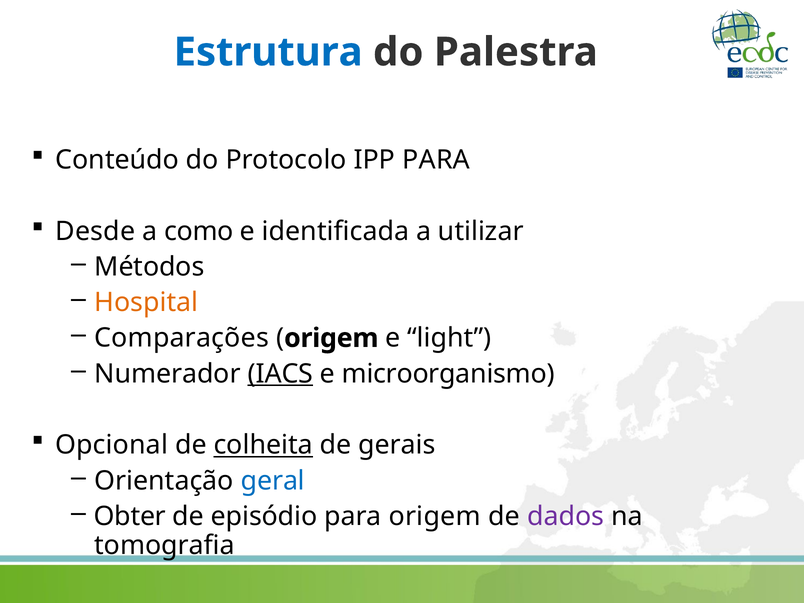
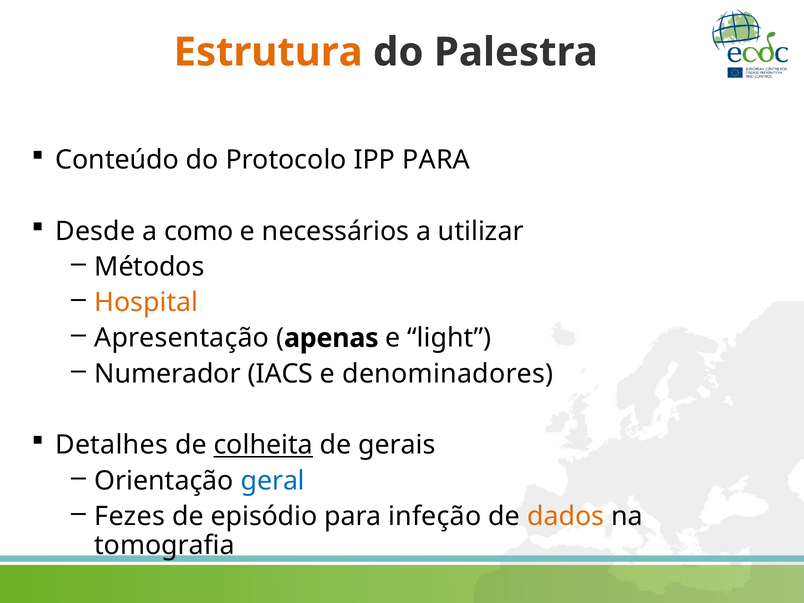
Estrutura colour: blue -> orange
identificada: identificada -> necessários
Comparações: Comparações -> Apresentação
origem at (331, 338): origem -> apenas
IACS underline: present -> none
microorganismo: microorganismo -> denominadores
Opcional: Opcional -> Detalhes
Obter: Obter -> Fezes
para origem: origem -> infeção
dados colour: purple -> orange
